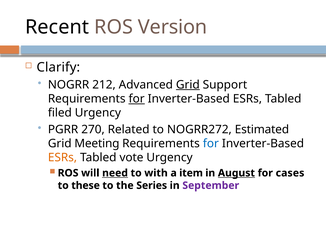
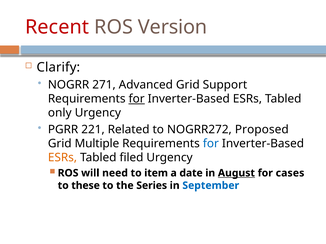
Recent colour: black -> red
212: 212 -> 271
Grid at (188, 85) underline: present -> none
filed: filed -> only
270: 270 -> 221
Estimated: Estimated -> Proposed
Meeting: Meeting -> Multiple
vote: vote -> filed
need underline: present -> none
with: with -> item
item: item -> date
September colour: purple -> blue
